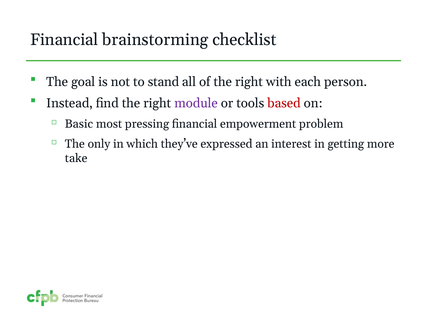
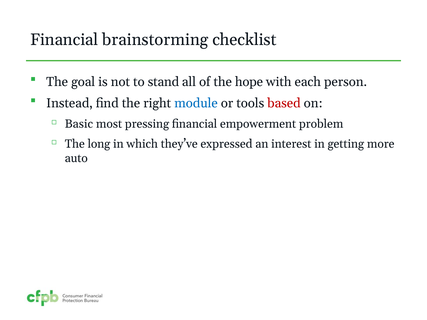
of the right: right -> hope
module colour: purple -> blue
only: only -> long
take: take -> auto
